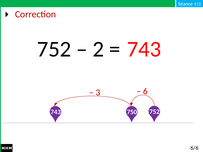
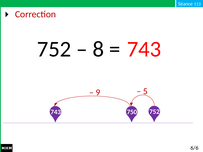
2: 2 -> 8
6: 6 -> 5
3: 3 -> 9
